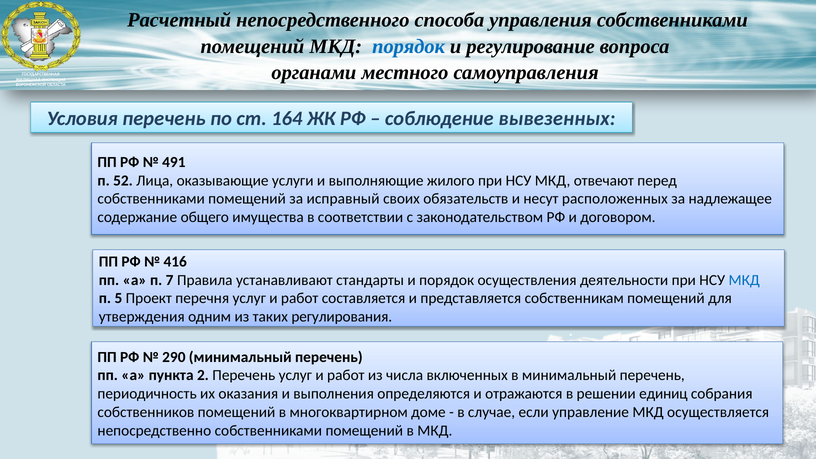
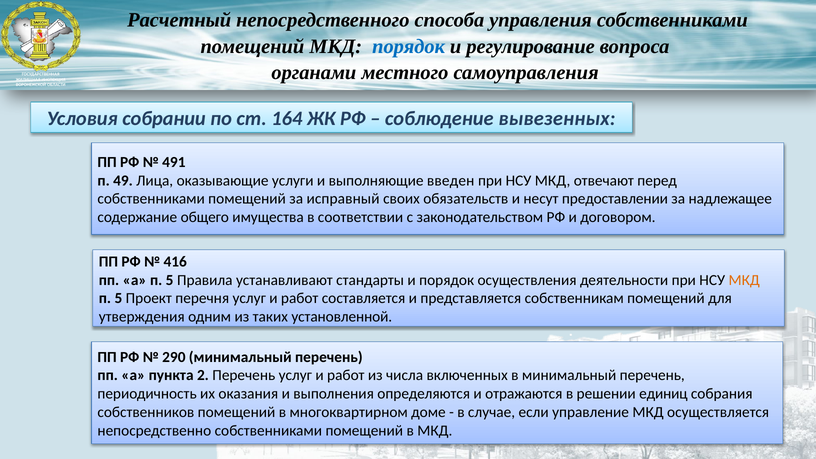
Условия перечень: перечень -> собрании
52: 52 -> 49
жилого: жилого -> введен
расположенных: расположенных -> предоставлении
а п 7: 7 -> 5
МКД at (744, 280) colour: blue -> orange
регулирования: регулирования -> установленной
